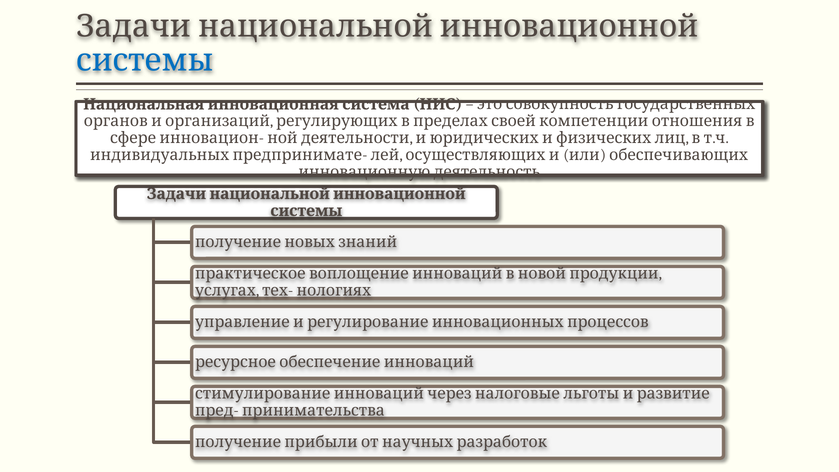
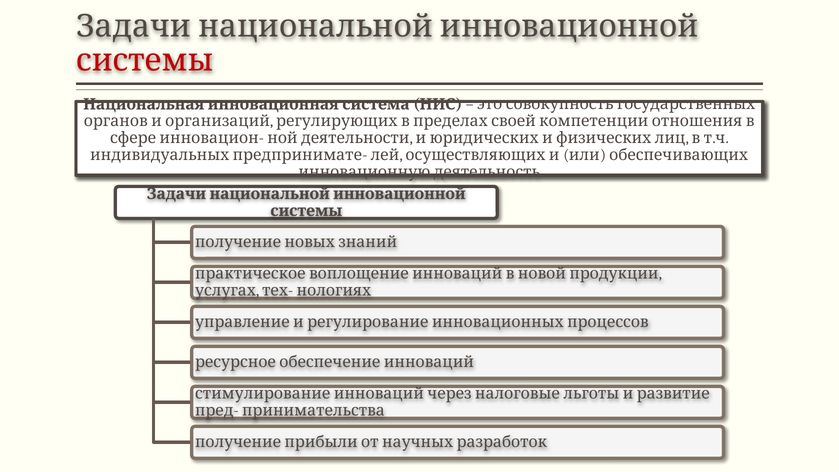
системы at (145, 60) colour: blue -> red
